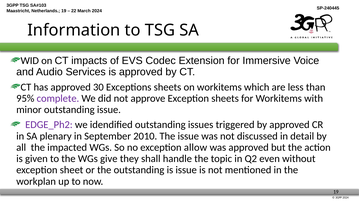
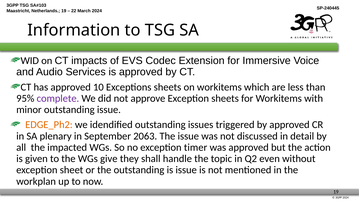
30: 30 -> 10
EDGE_Ph2 colour: purple -> orange
2010: 2010 -> 2063
allow: allow -> timer
